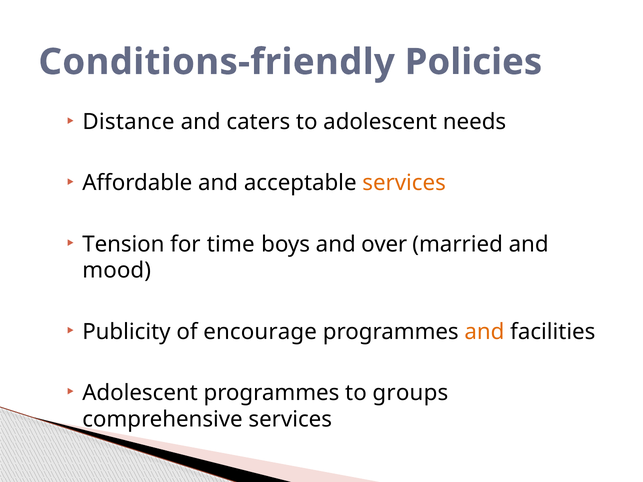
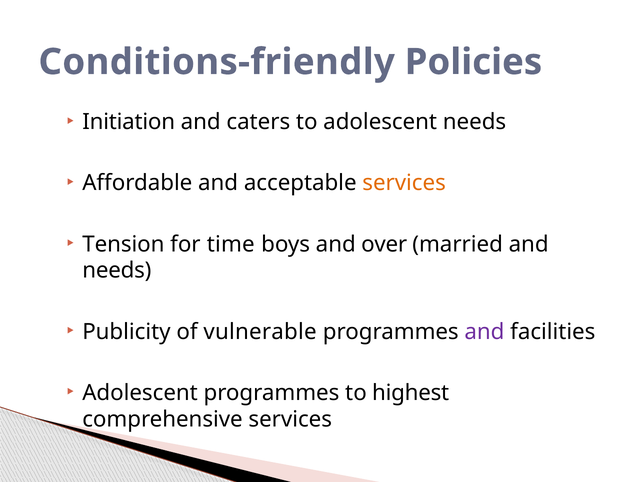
Distance: Distance -> Initiation
mood at (117, 271): mood -> needs
encourage: encourage -> vulnerable
and at (484, 332) colour: orange -> purple
groups: groups -> highest
